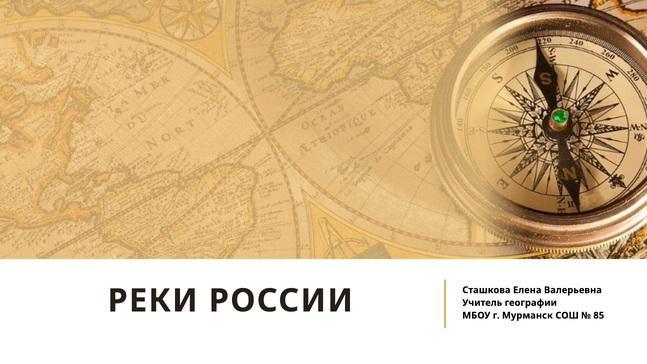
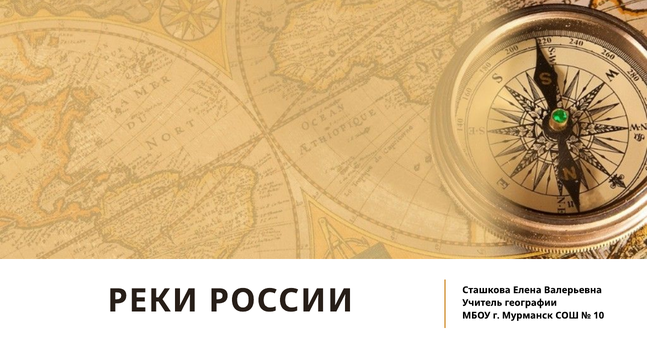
85: 85 -> 10
